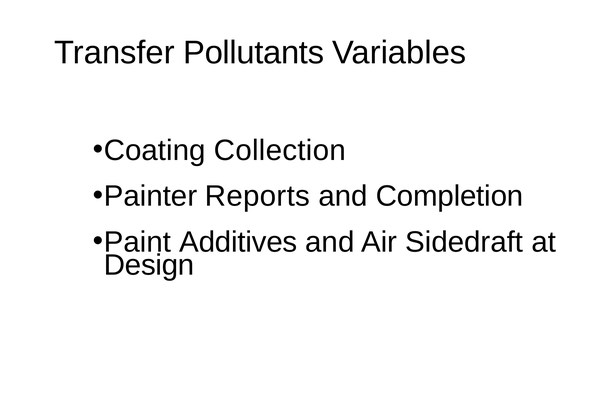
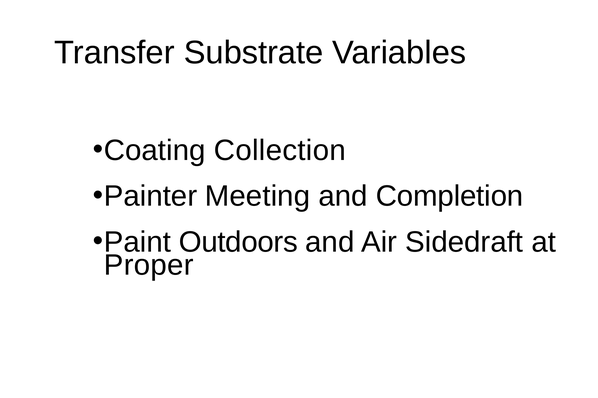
Pollutants: Pollutants -> Substrate
Reports: Reports -> Meeting
Additives: Additives -> Outdoors
Design: Design -> Proper
